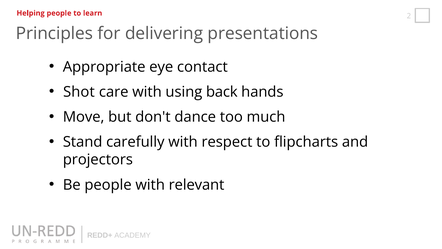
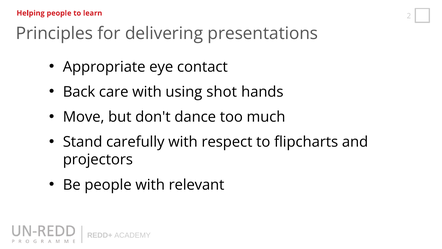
Shot: Shot -> Back
back: back -> shot
